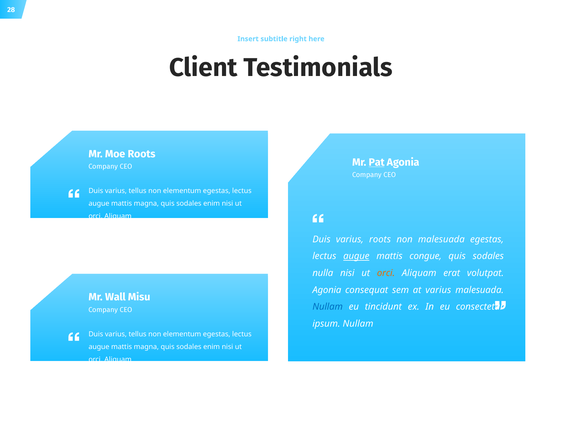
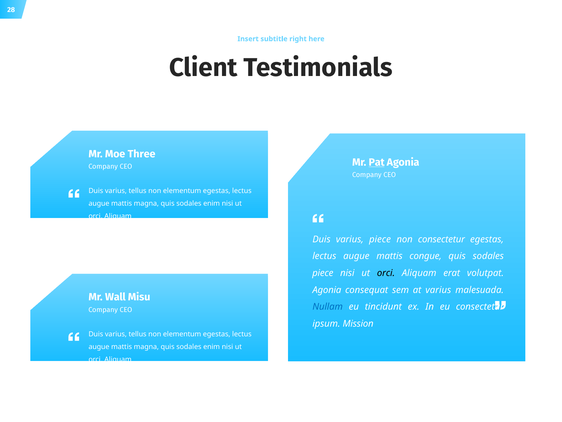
Moe Roots: Roots -> Three
varius roots: roots -> piece
non malesuada: malesuada -> consectetur
augue at (356, 256) underline: present -> none
nulla at (323, 273): nulla -> piece
orci at (386, 273) colour: orange -> black
ipsum Nullam: Nullam -> Mission
